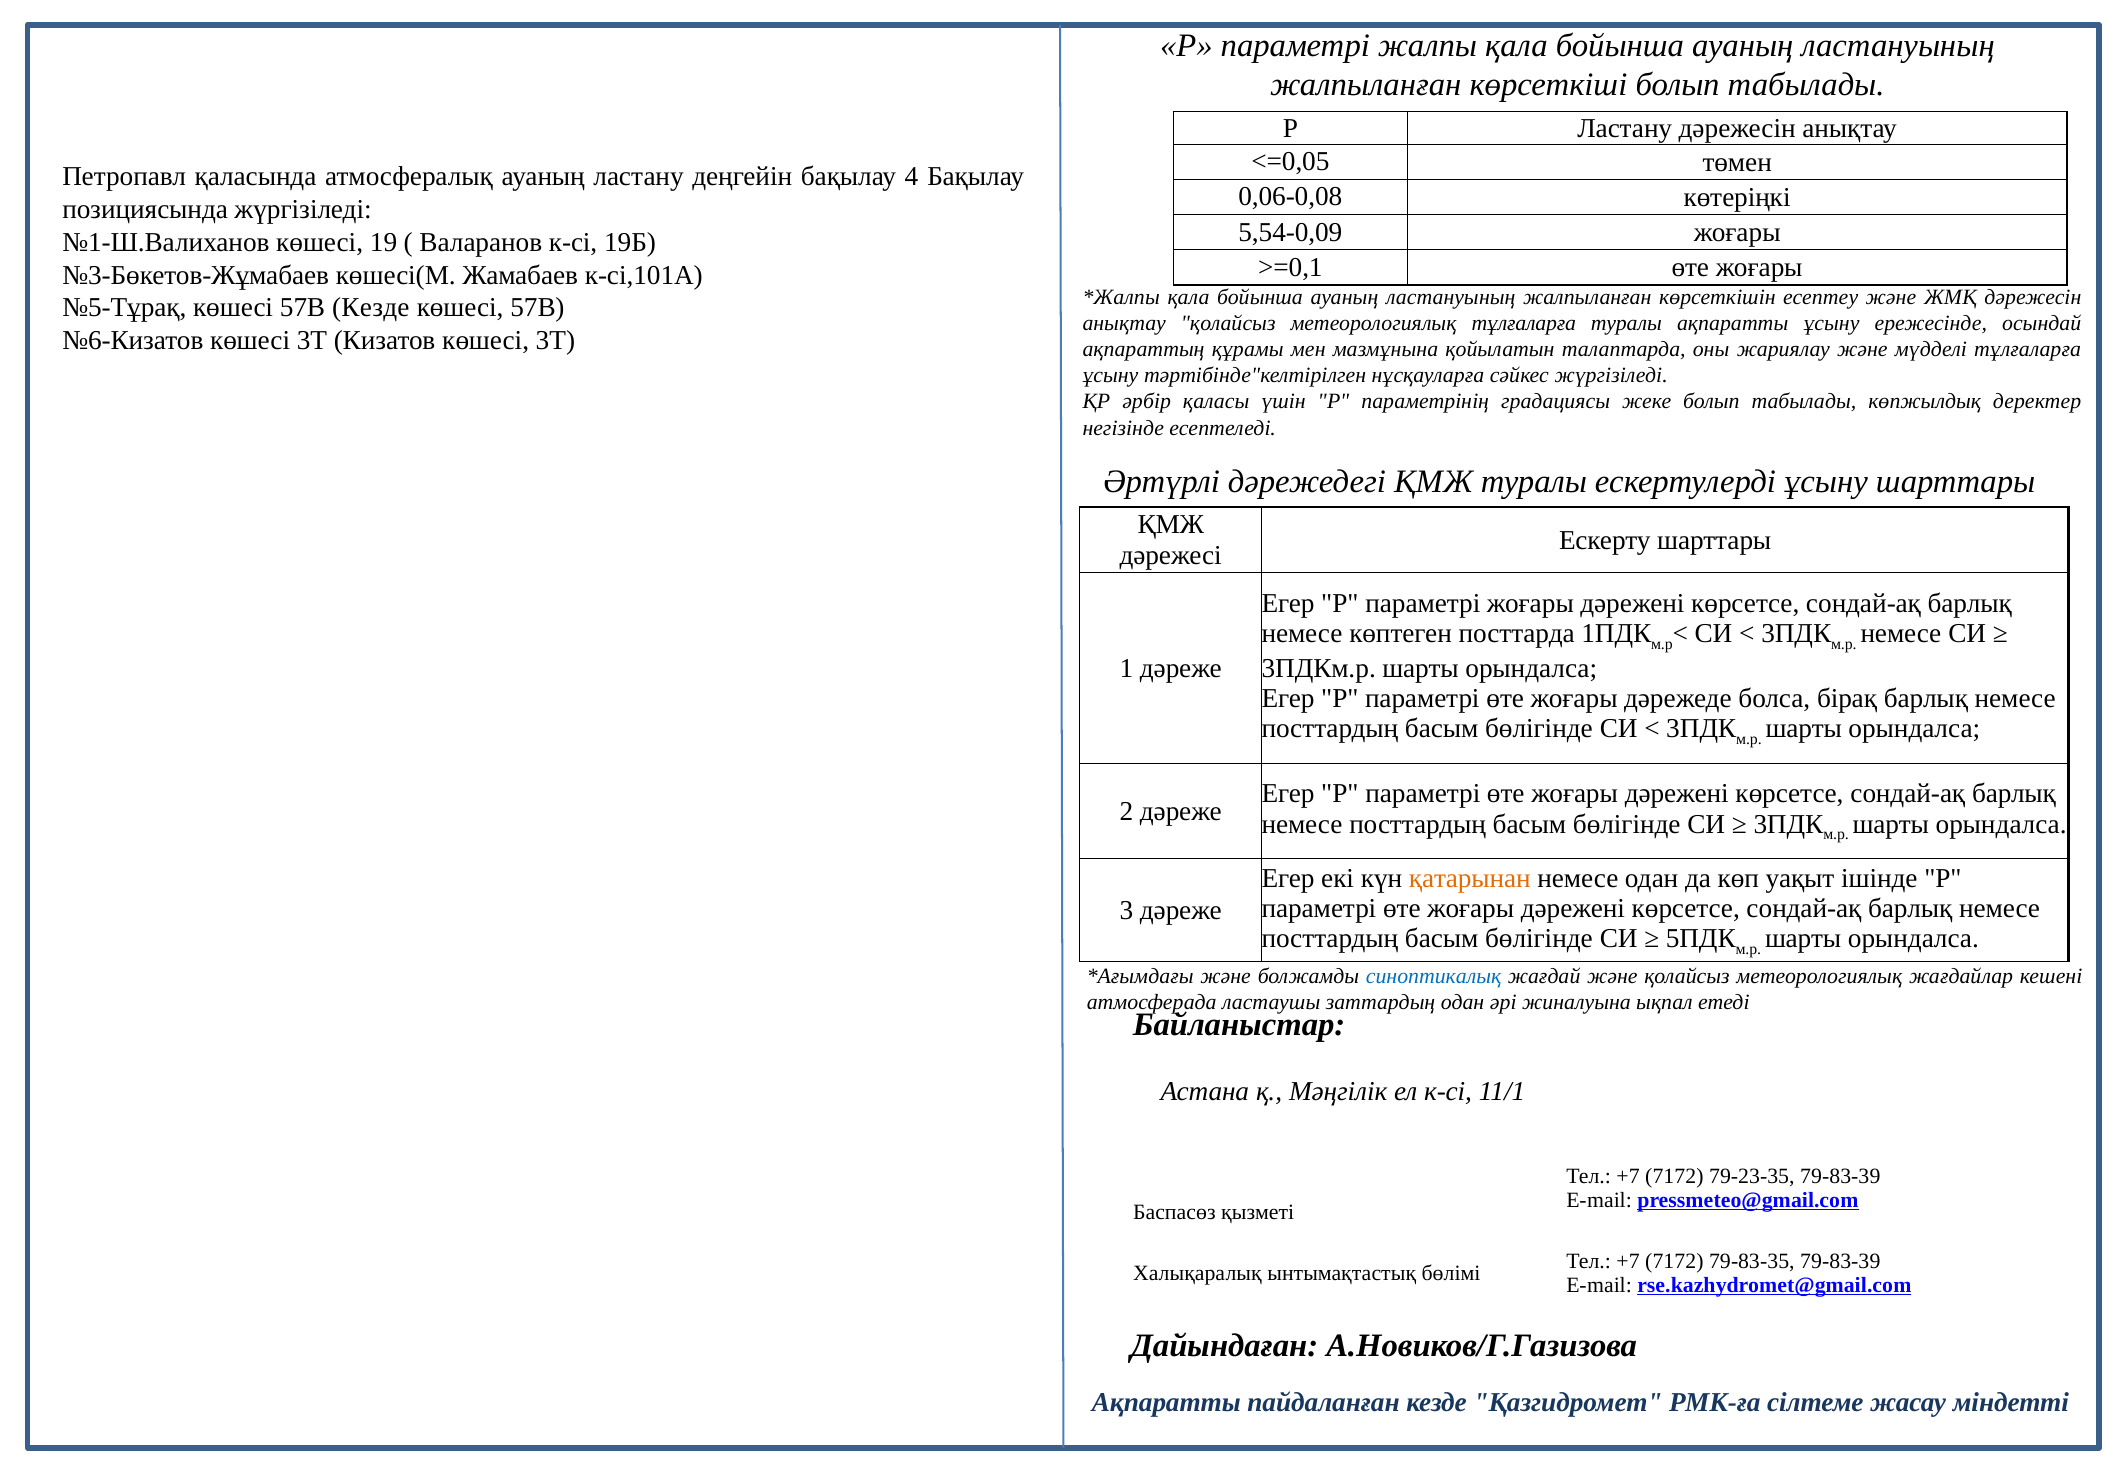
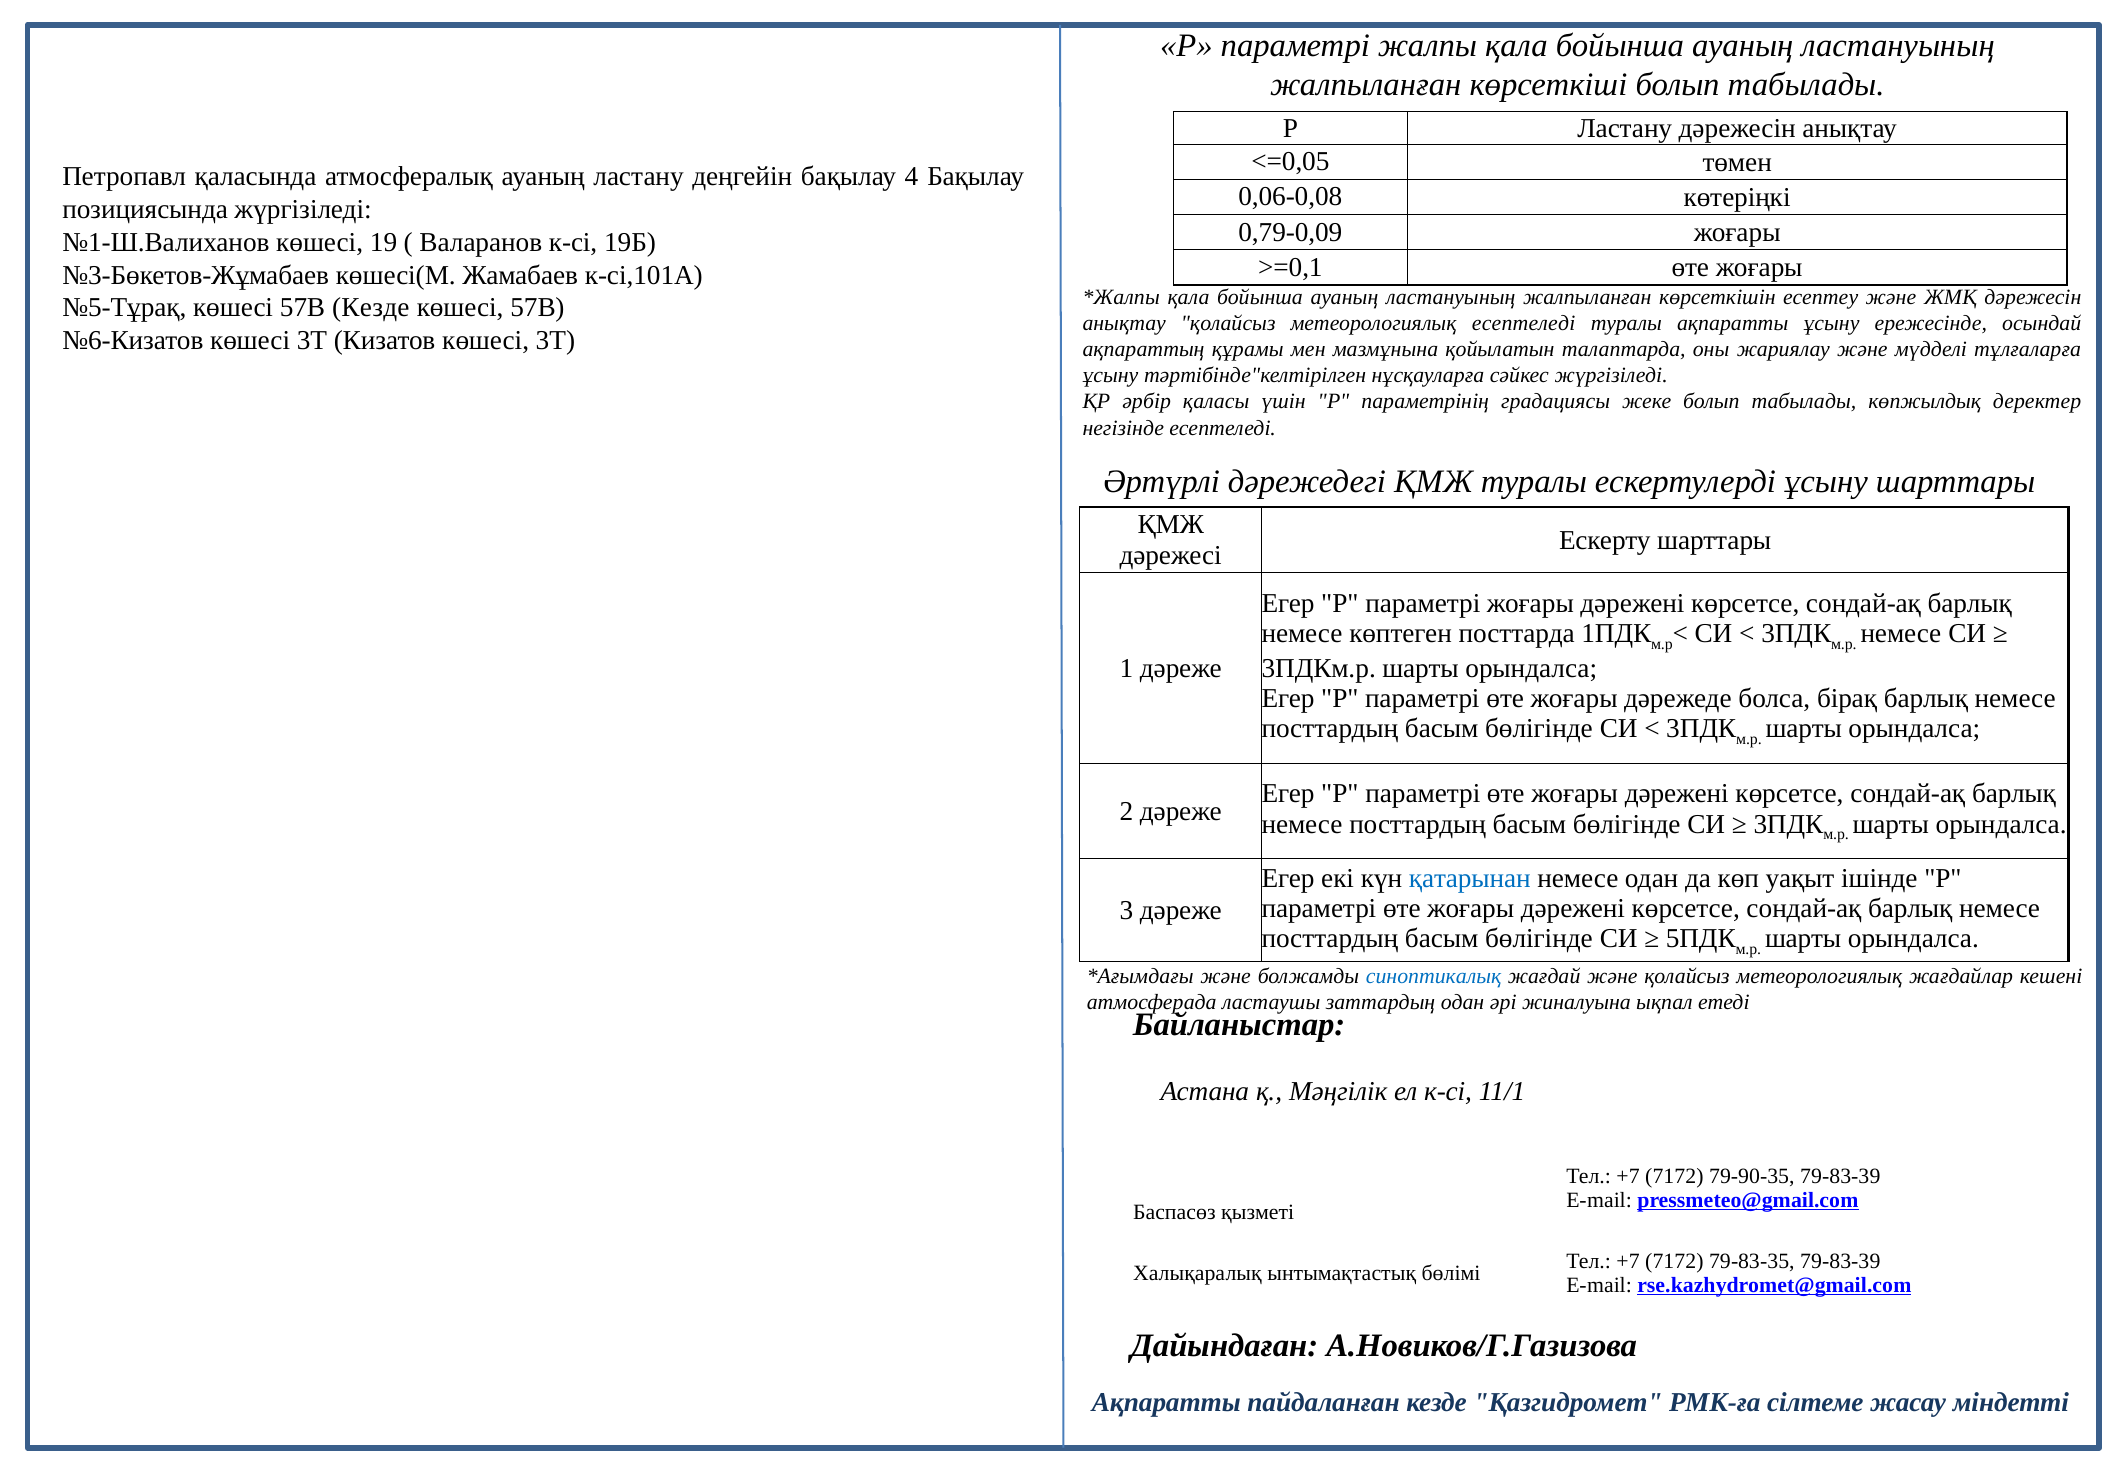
5,54-0,09: 5,54-0,09 -> 0,79-0,09
метеорологиялық тұлғаларға: тұлғаларға -> есептеледі
қатарынан colour: orange -> blue
79-23-35: 79-23-35 -> 79-90-35
